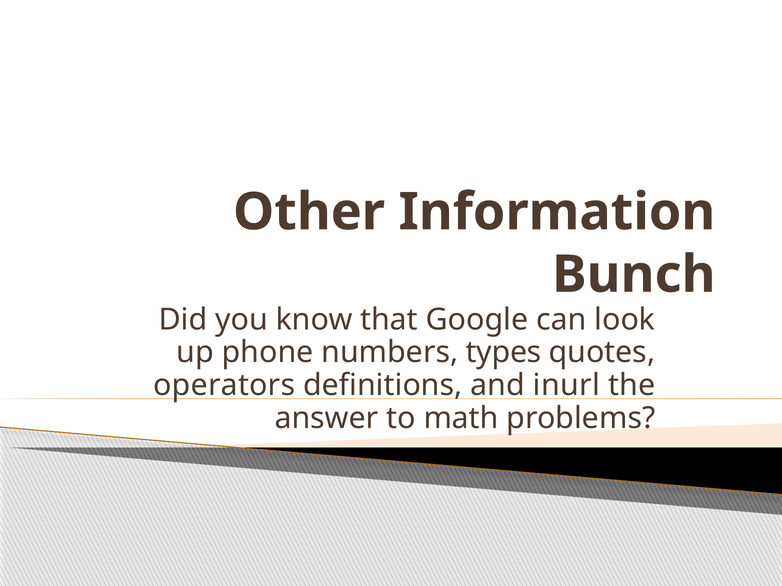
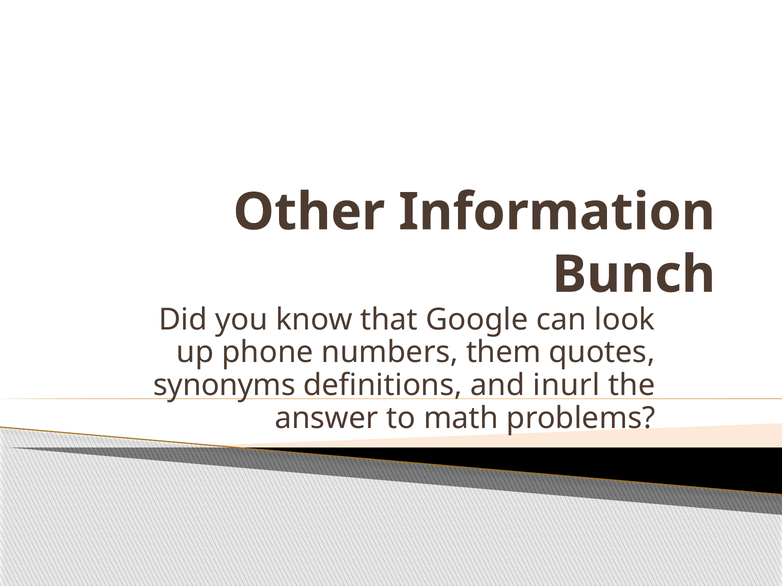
types: types -> them
operators: operators -> synonyms
